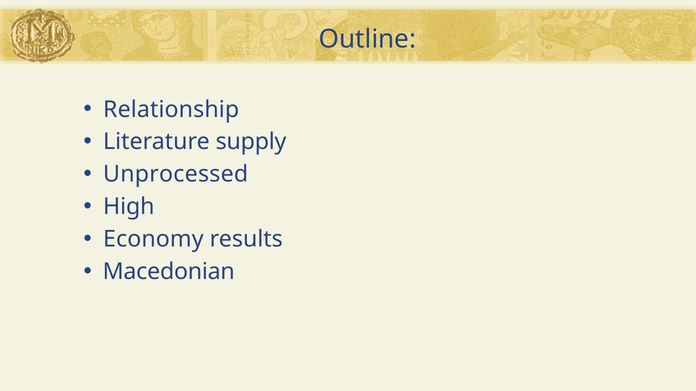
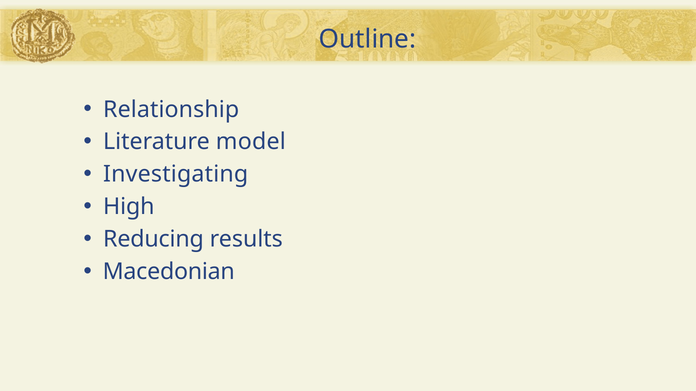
supply: supply -> model
Unprocessed: Unprocessed -> Investigating
Economy: Economy -> Reducing
